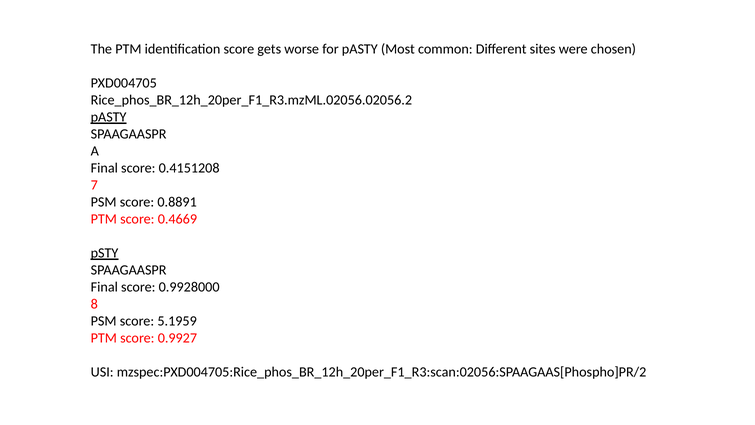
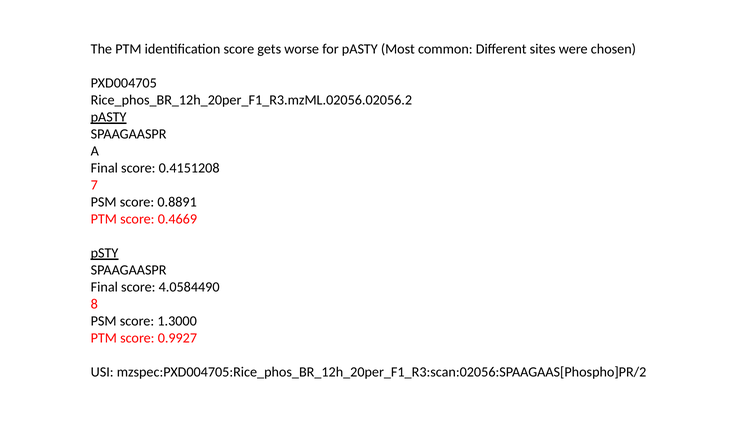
0.9928000: 0.9928000 -> 4.0584490
5.1959: 5.1959 -> 1.3000
